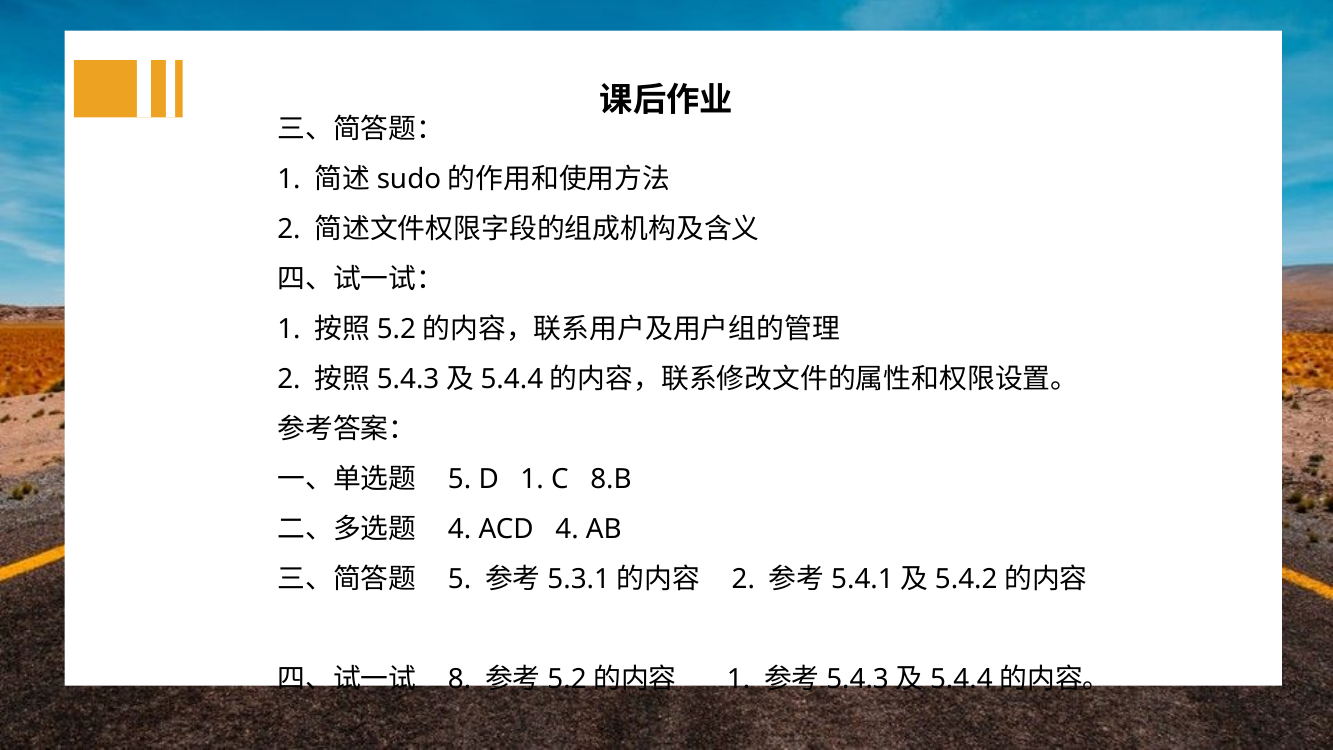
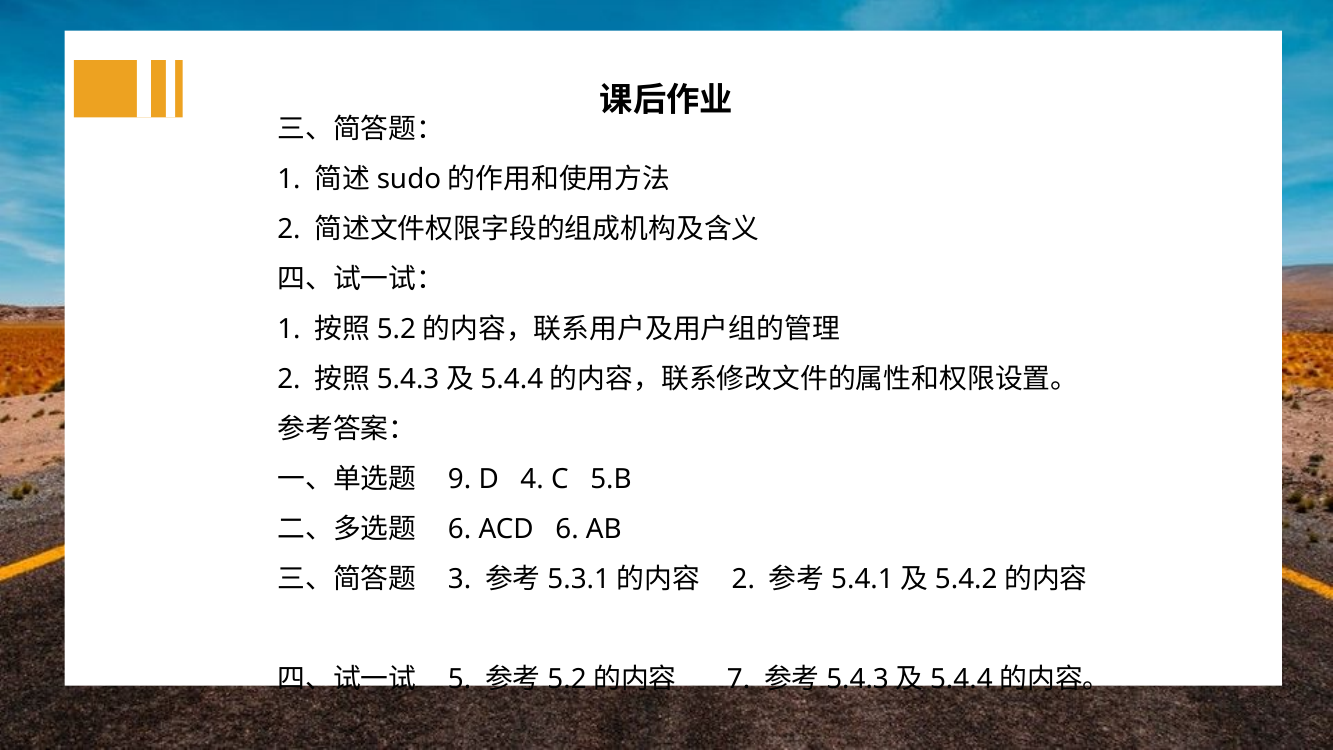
5 at (460, 479): 5 -> 9
D 1: 1 -> 4
8.B: 8.B -> 5.B
4 at (460, 529): 4 -> 6
ACD 4: 4 -> 6
5 at (460, 579): 5 -> 3
8: 8 -> 5
1 at (739, 679): 1 -> 7
